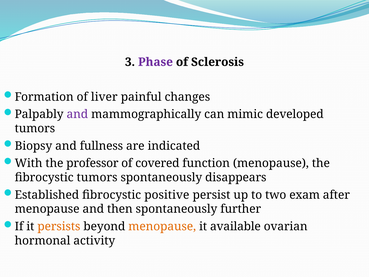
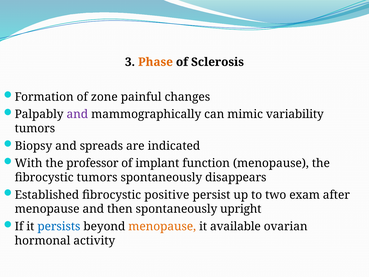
Phase colour: purple -> orange
liver: liver -> zone
developed: developed -> variability
fullness: fullness -> spreads
covered: covered -> implant
further: further -> upright
persists colour: orange -> blue
